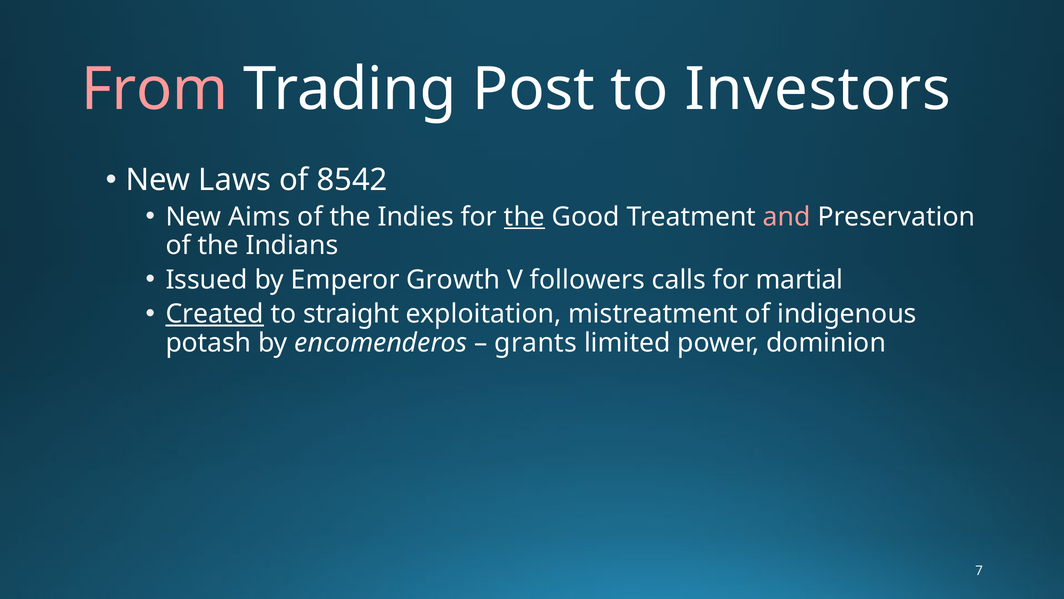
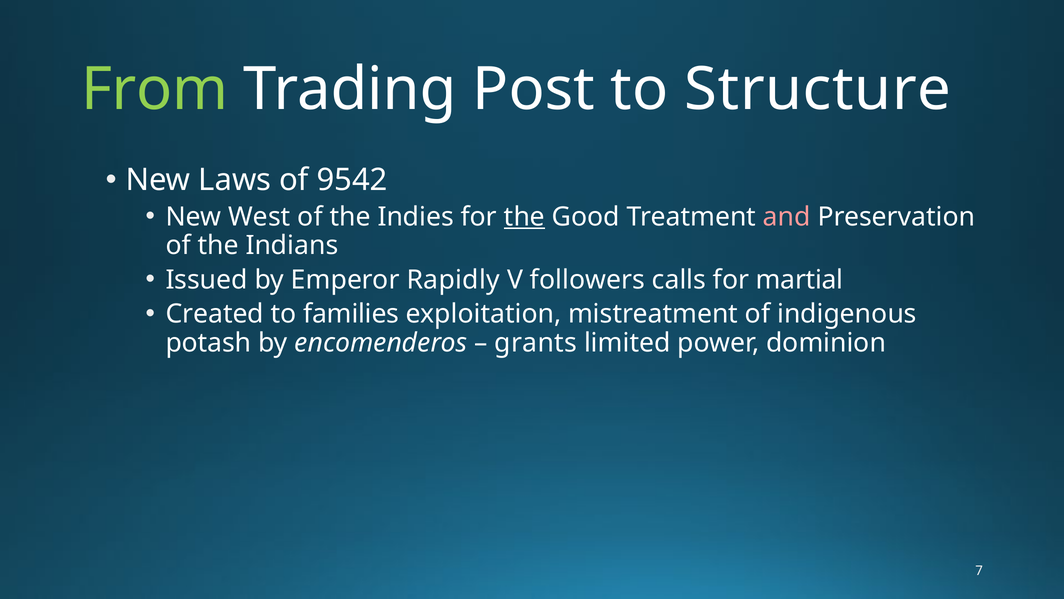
From colour: pink -> light green
Investors: Investors -> Structure
8542: 8542 -> 9542
Aims: Aims -> West
Growth: Growth -> Rapidly
Created underline: present -> none
straight: straight -> families
